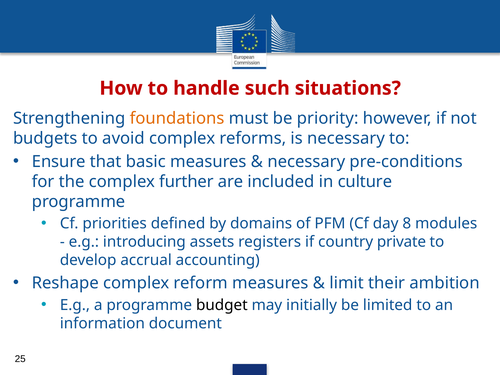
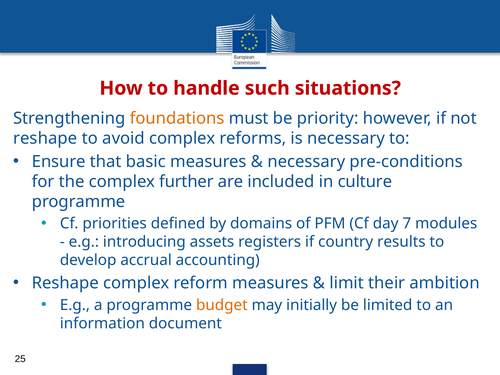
budgets at (45, 138): budgets -> reshape
8: 8 -> 7
private: private -> results
budget colour: black -> orange
